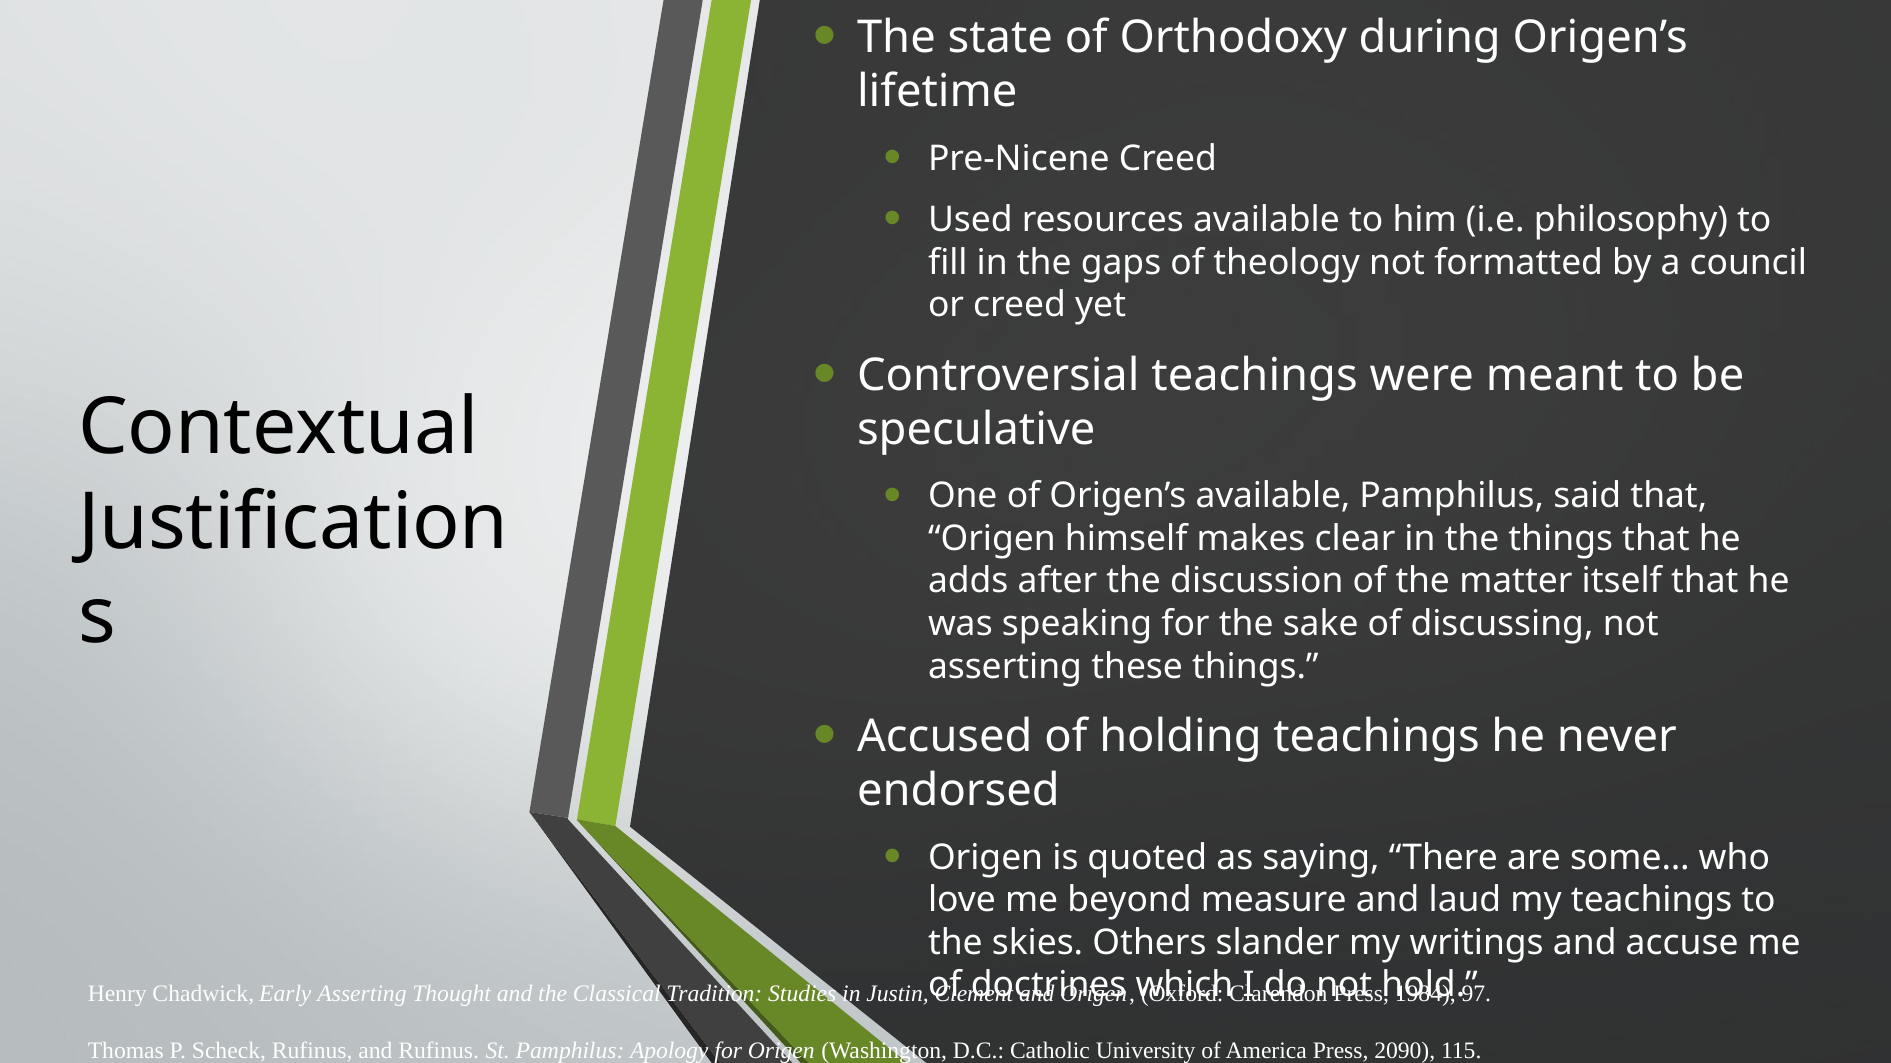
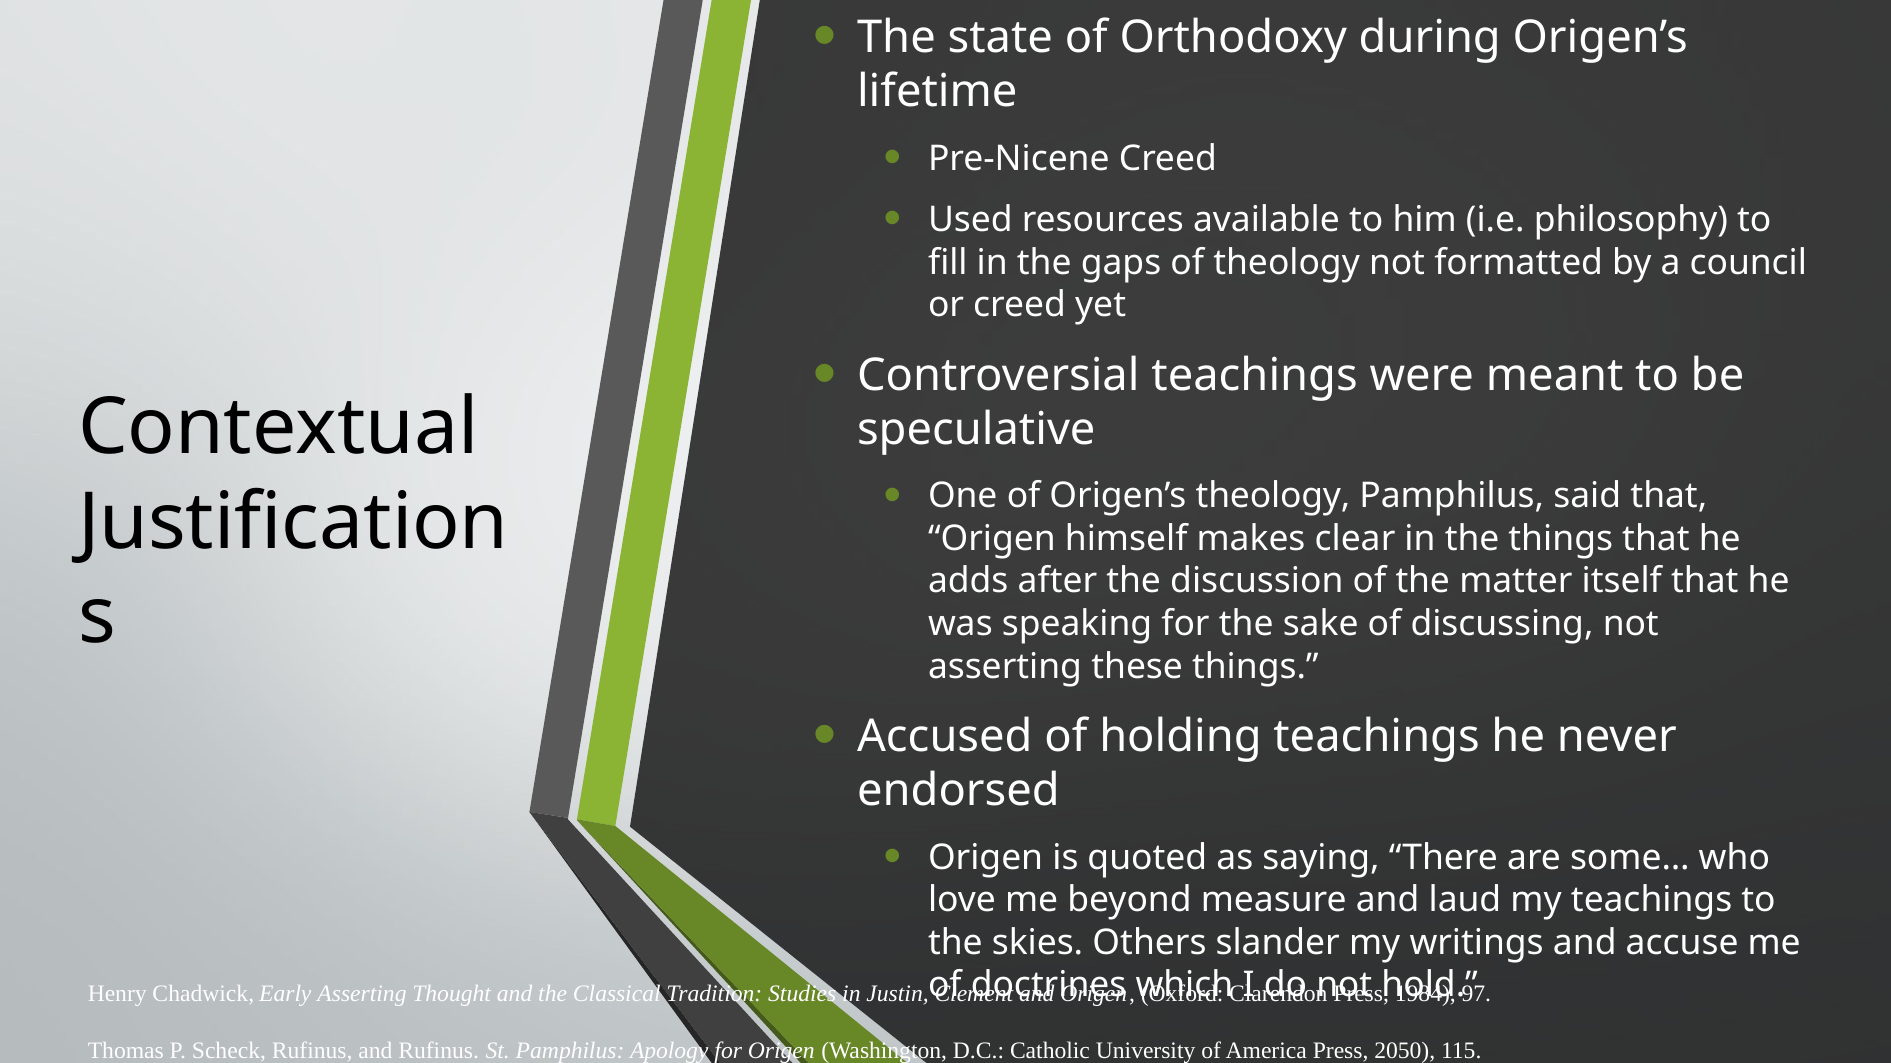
Origen’s available: available -> theology
2090: 2090 -> 2050
